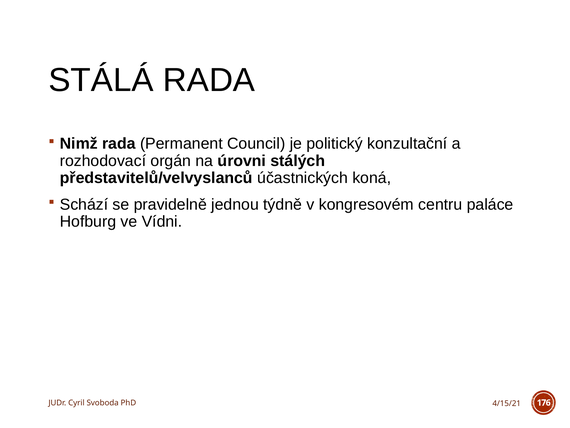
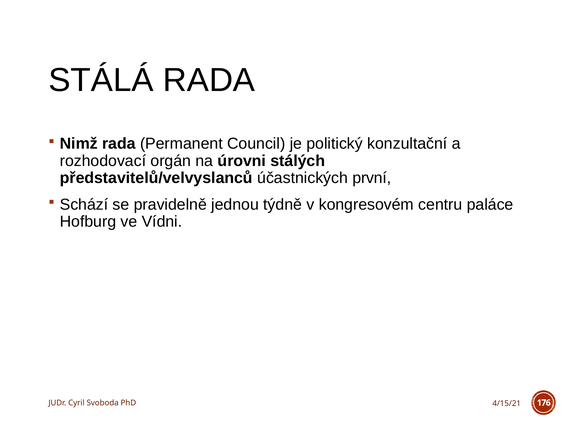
koná: koná -> první
